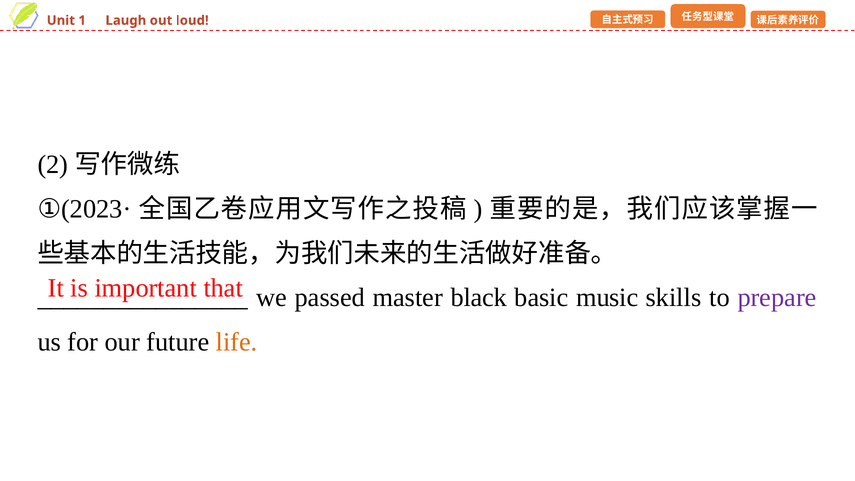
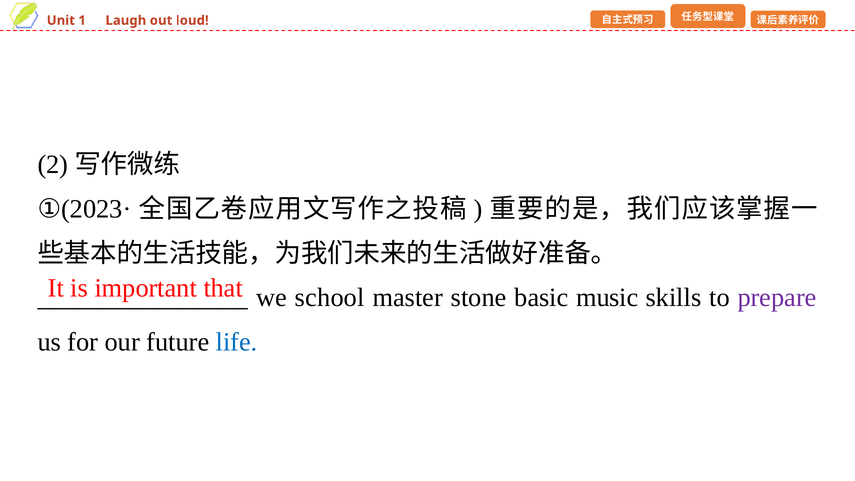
passed: passed -> school
black: black -> stone
life colour: orange -> blue
